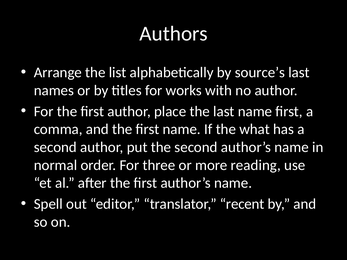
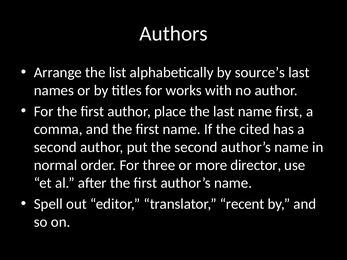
what: what -> cited
reading: reading -> director
